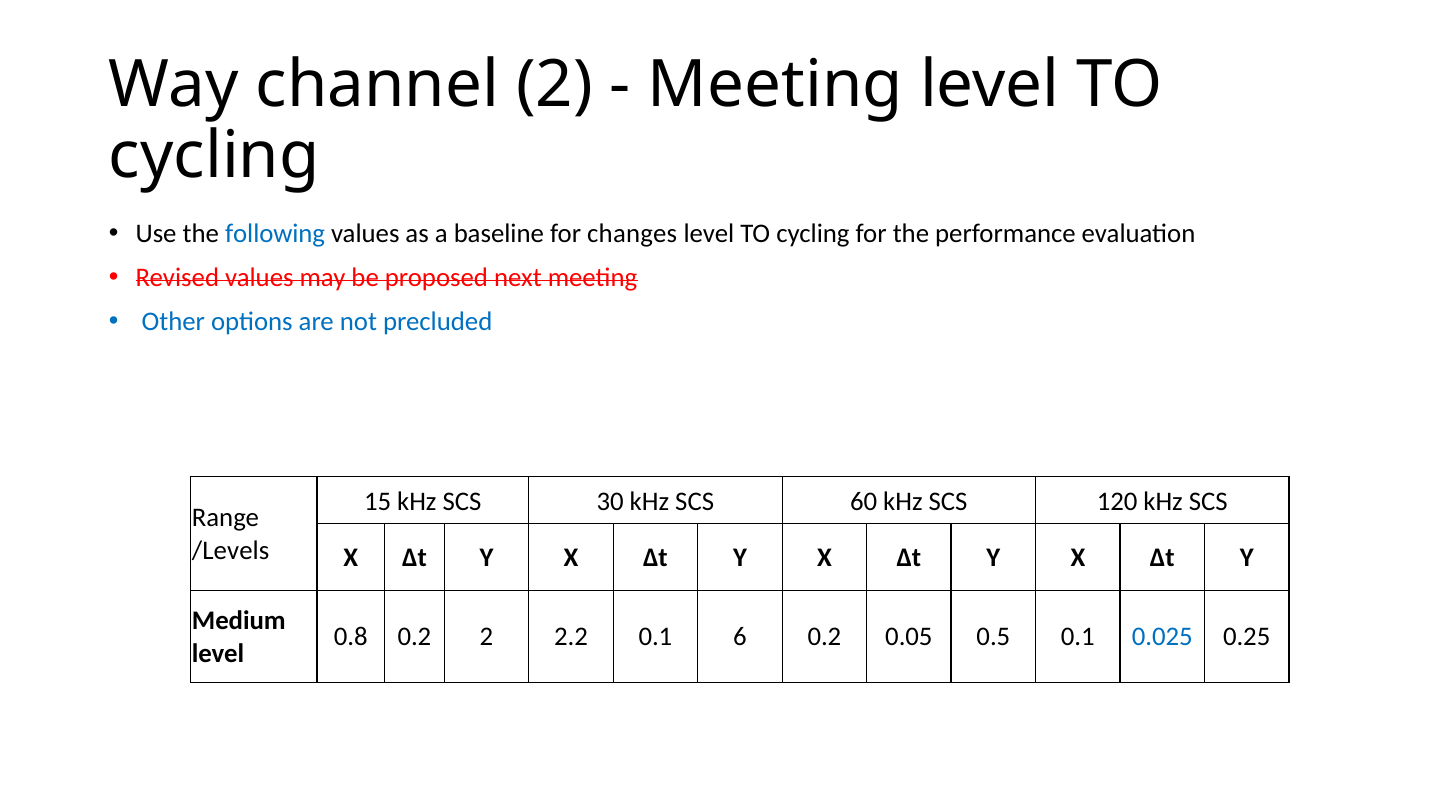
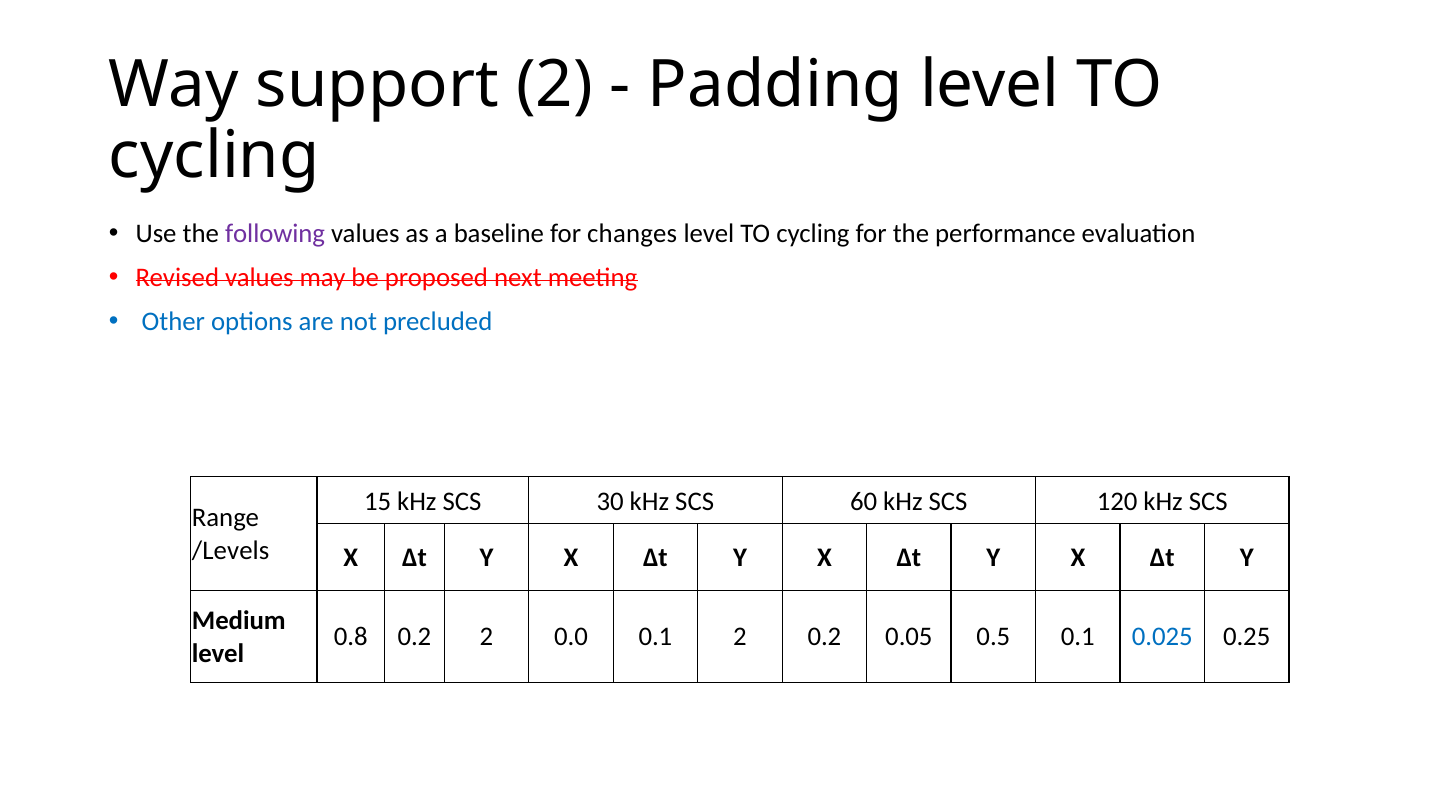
channel: channel -> support
Meeting at (775, 85): Meeting -> Padding
following colour: blue -> purple
2.2: 2.2 -> 0.0
0.1 6: 6 -> 2
